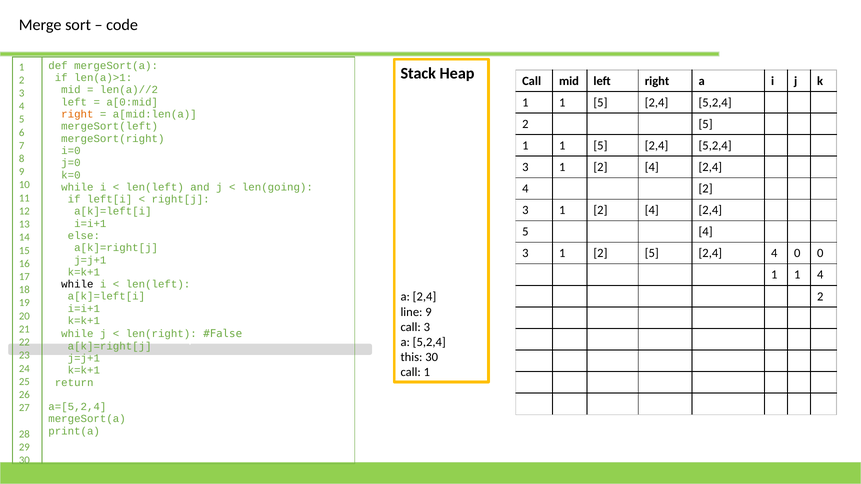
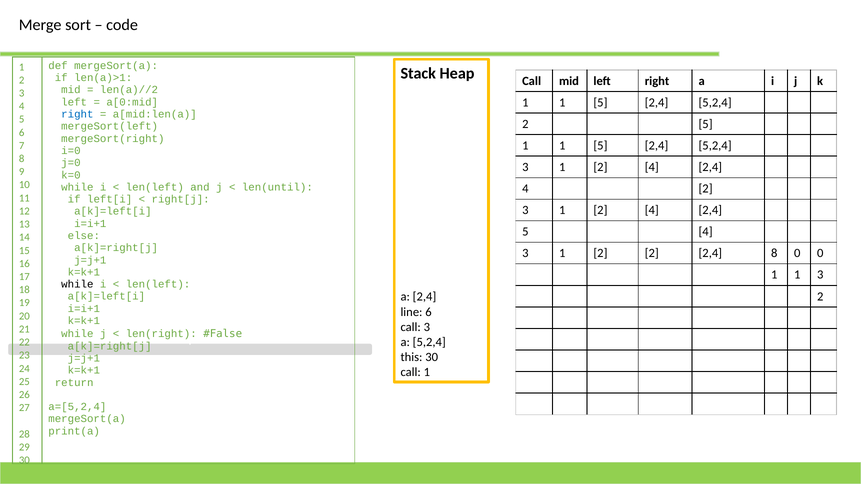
right at (77, 114) colour: orange -> blue
len(going: len(going -> len(until
1 2 5: 5 -> 2
4 at (774, 253): 4 -> 8
1 4: 4 -> 3
line 9: 9 -> 6
